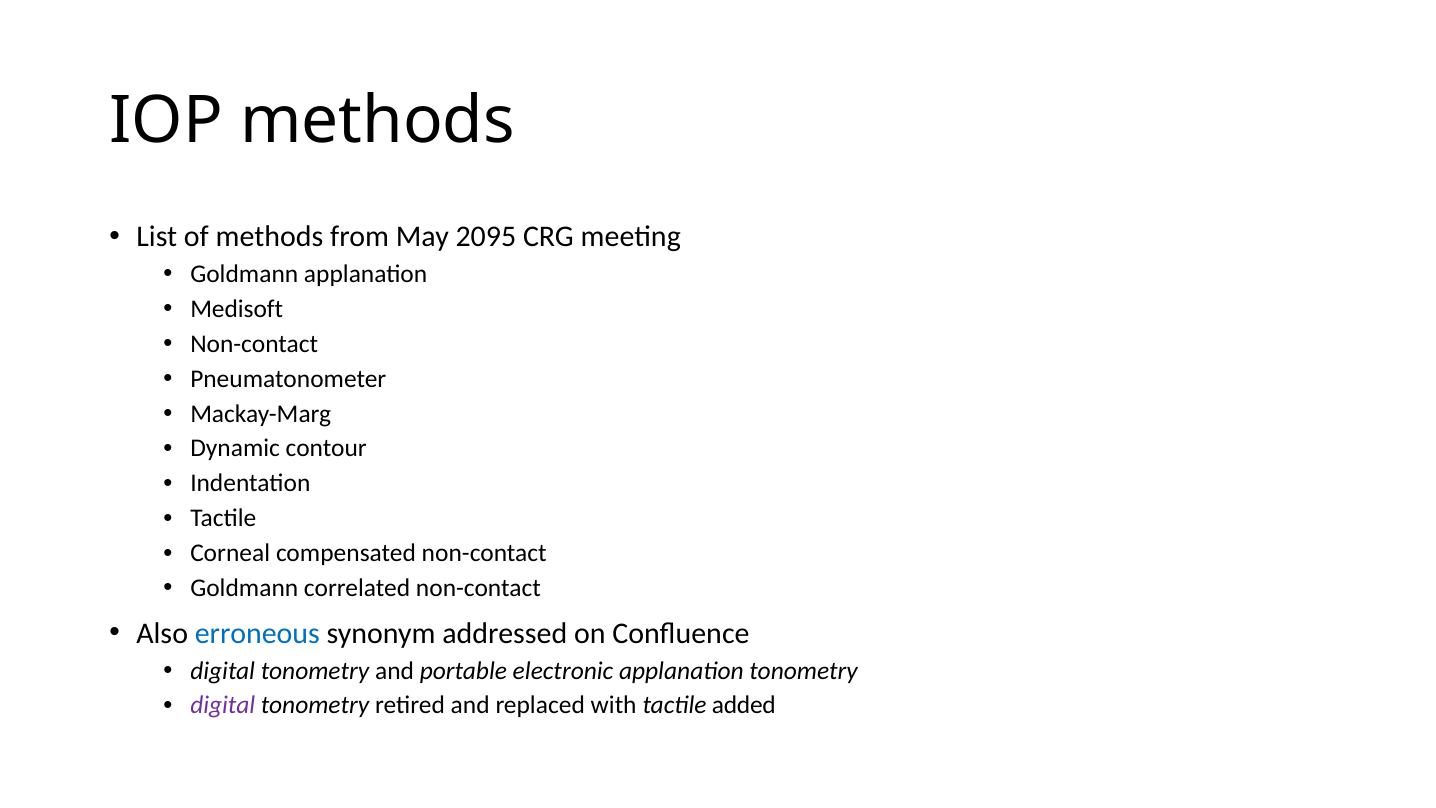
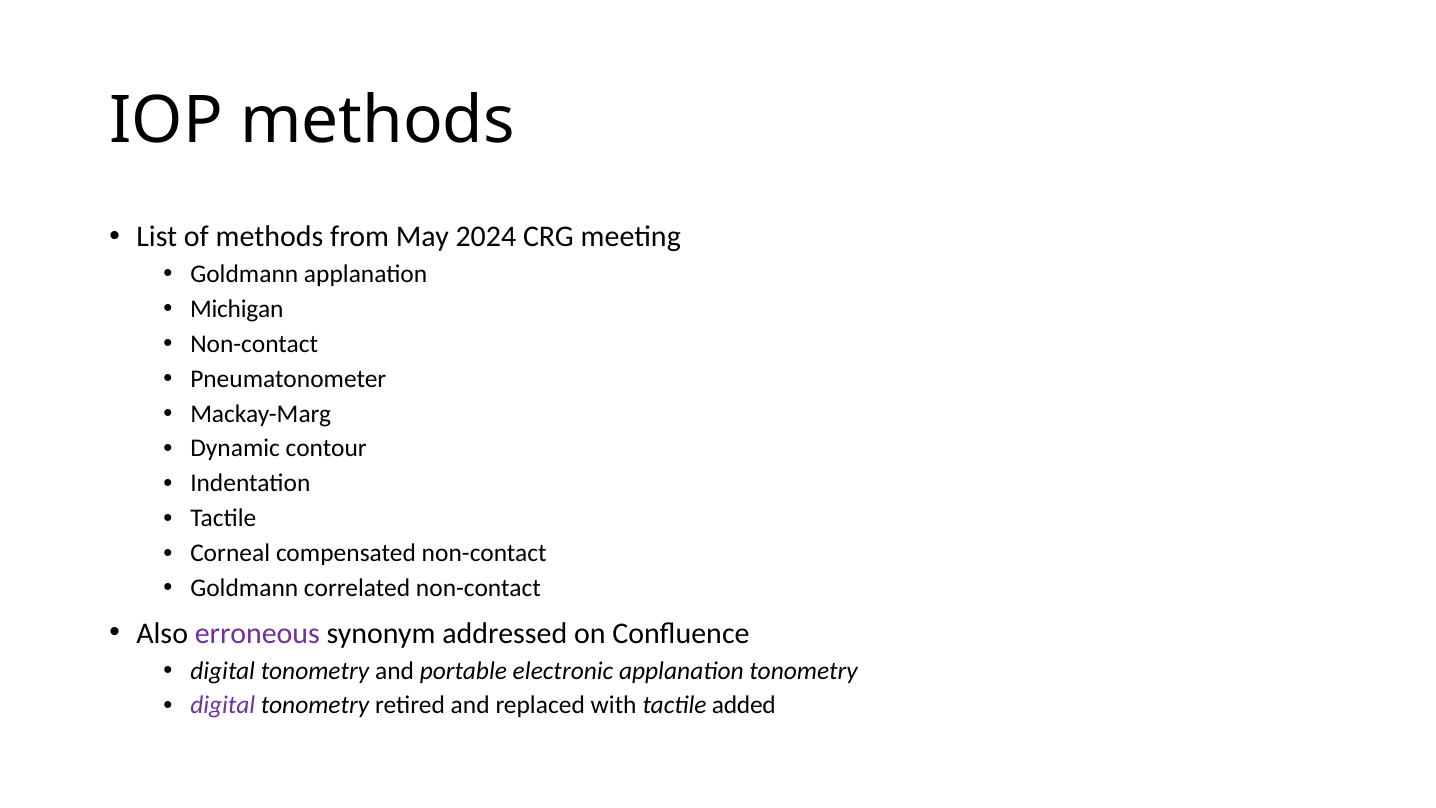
2095: 2095 -> 2024
Medisoft: Medisoft -> Michigan
erroneous colour: blue -> purple
